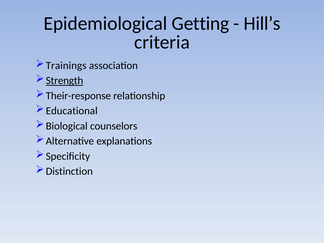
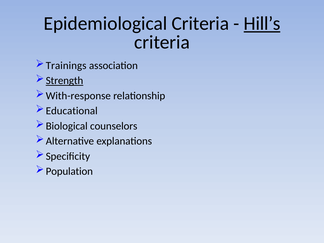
Epidemiological Getting: Getting -> Criteria
Hill’s underline: none -> present
Their-response: Their-response -> With-response
Distinction: Distinction -> Population
